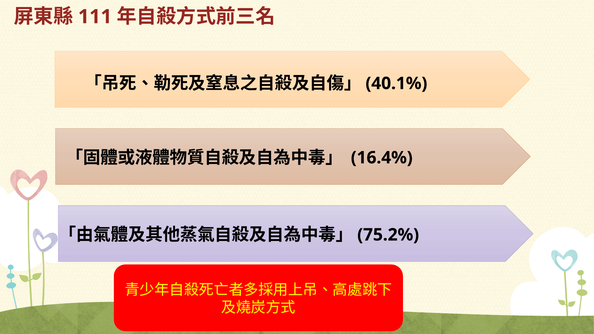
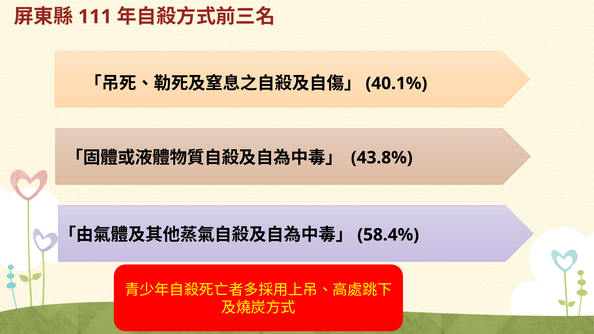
16.4%: 16.4% -> 43.8%
75.2%: 75.2% -> 58.4%
